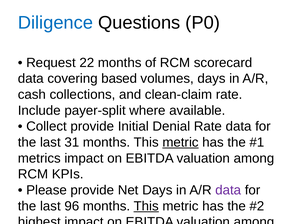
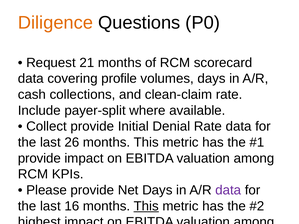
Diligence colour: blue -> orange
22: 22 -> 21
based: based -> profile
31: 31 -> 26
metric at (181, 142) underline: present -> none
metrics at (39, 158): metrics -> provide
96: 96 -> 16
